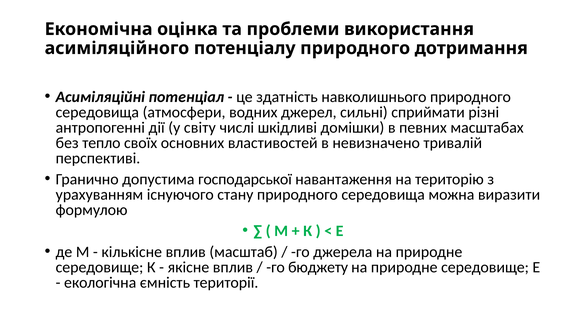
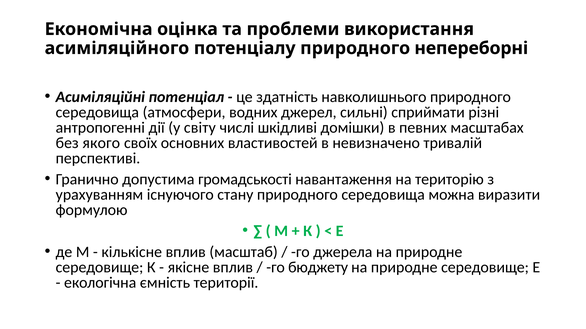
дотримання: дотримання -> непереборні
тепло: тепло -> якого
господарської: господарської -> громадськості
